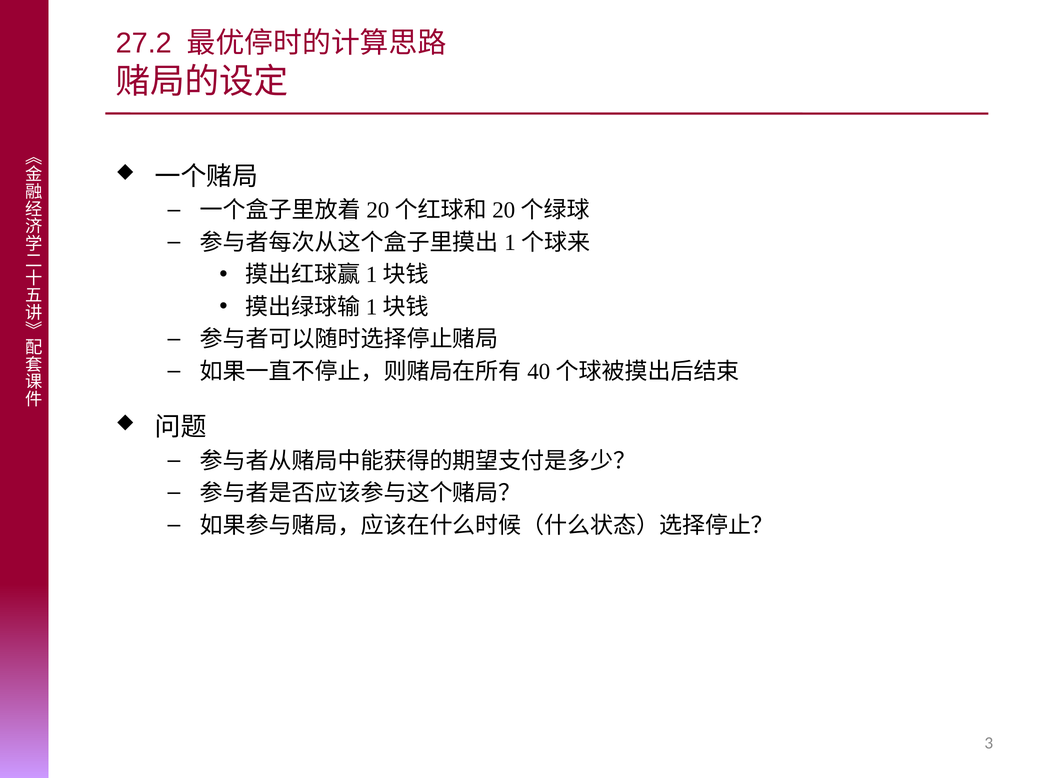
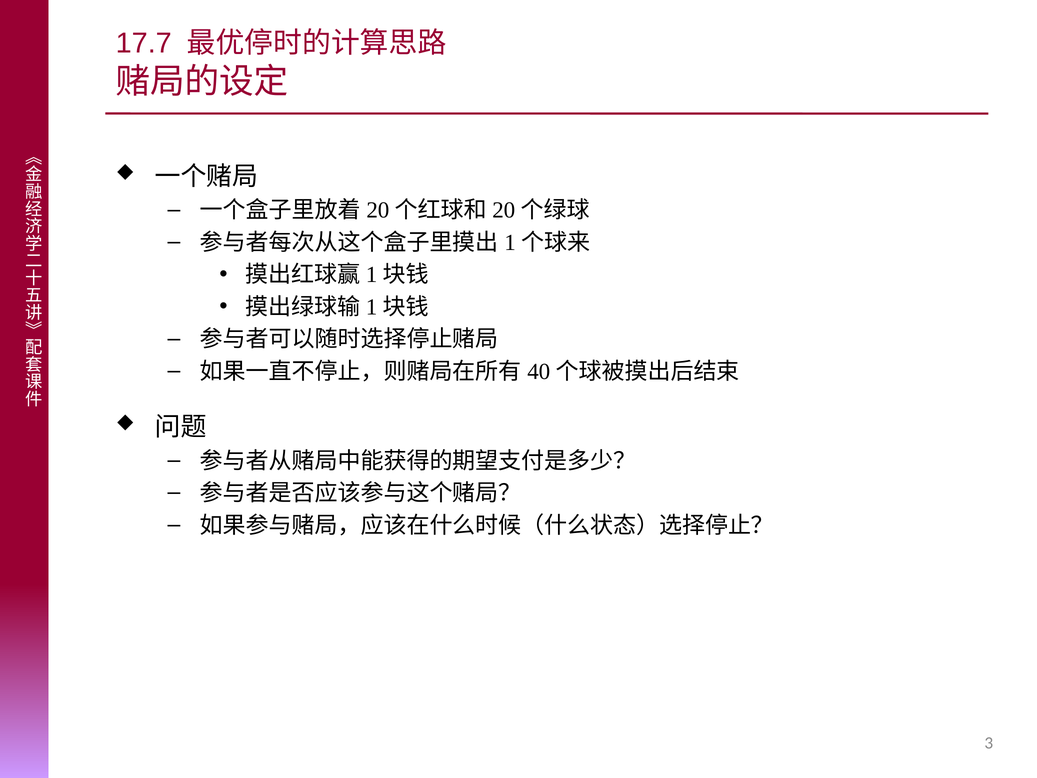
27.2: 27.2 -> 17.7
